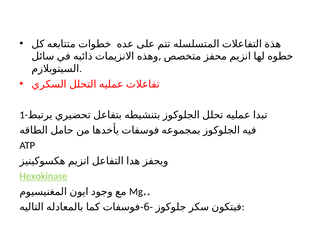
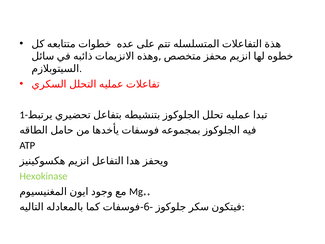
Hexokinase underline: present -> none
